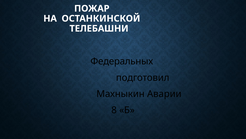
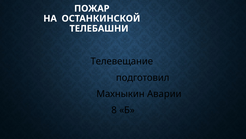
Федеральных: Федеральных -> Телевещание
